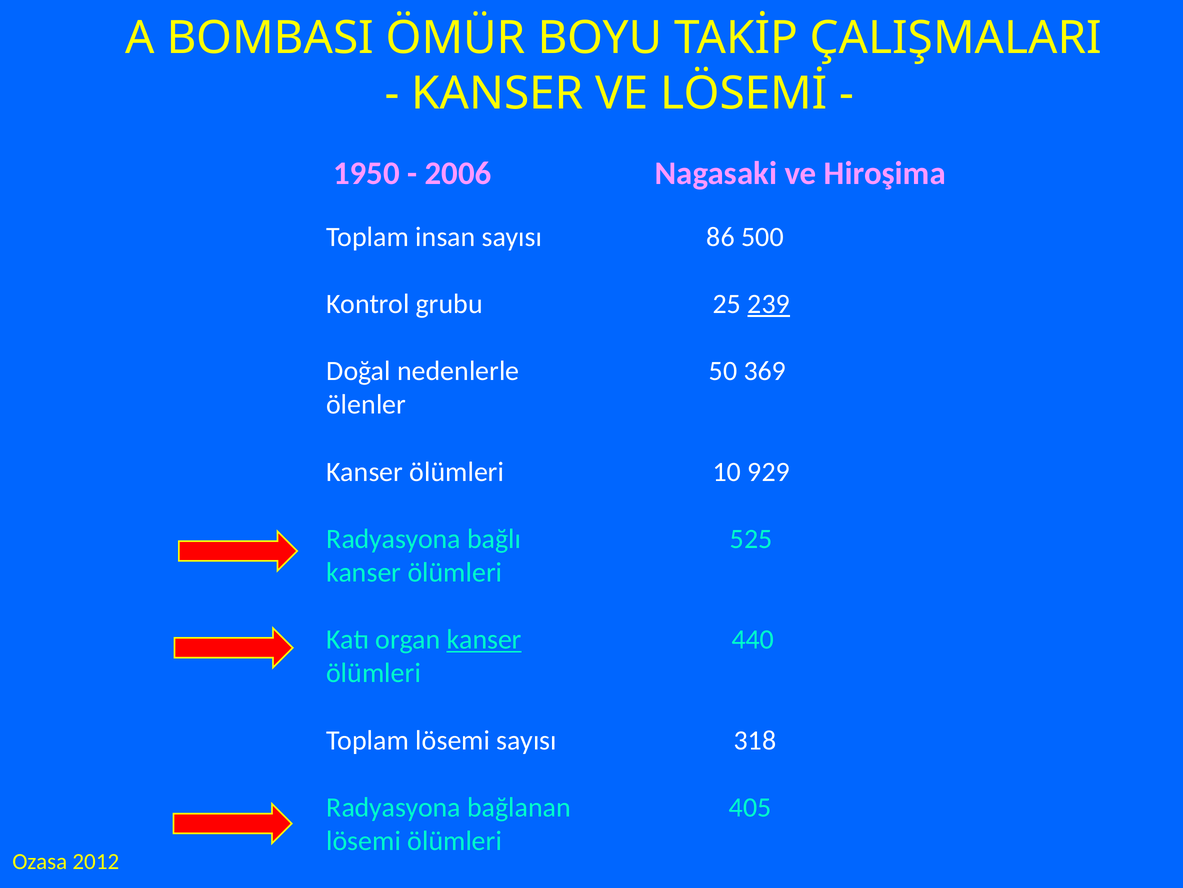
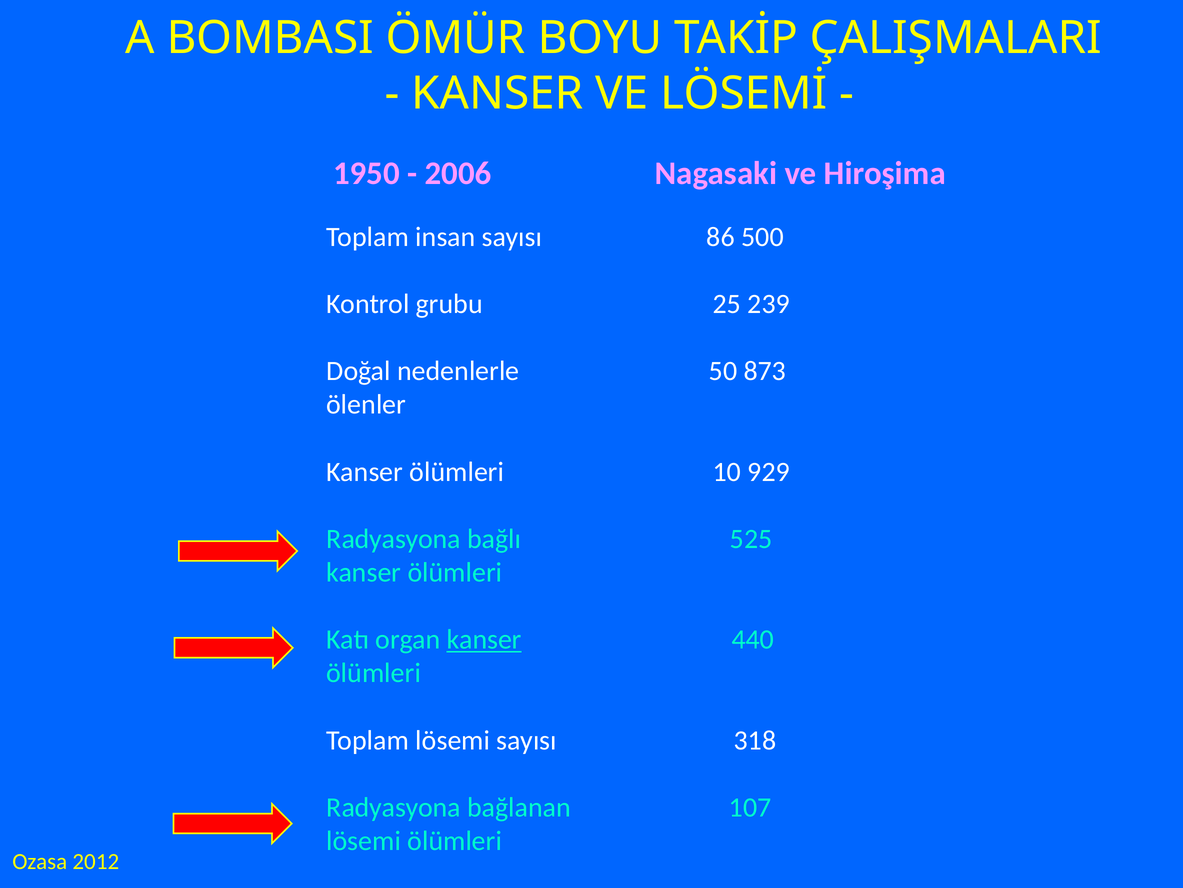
239 underline: present -> none
369: 369 -> 873
405: 405 -> 107
